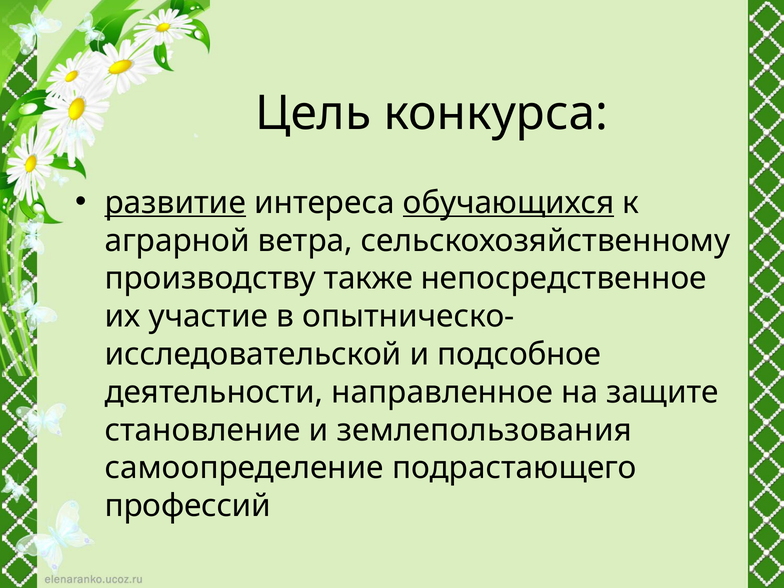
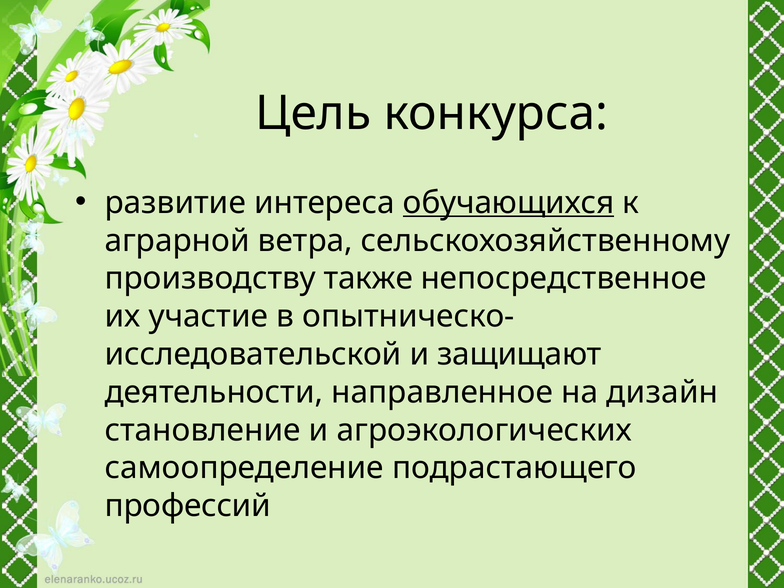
развитие underline: present -> none
подсобное: подсобное -> защищают
защите: защите -> дизайн
землепользования: землепользования -> агроэкологических
